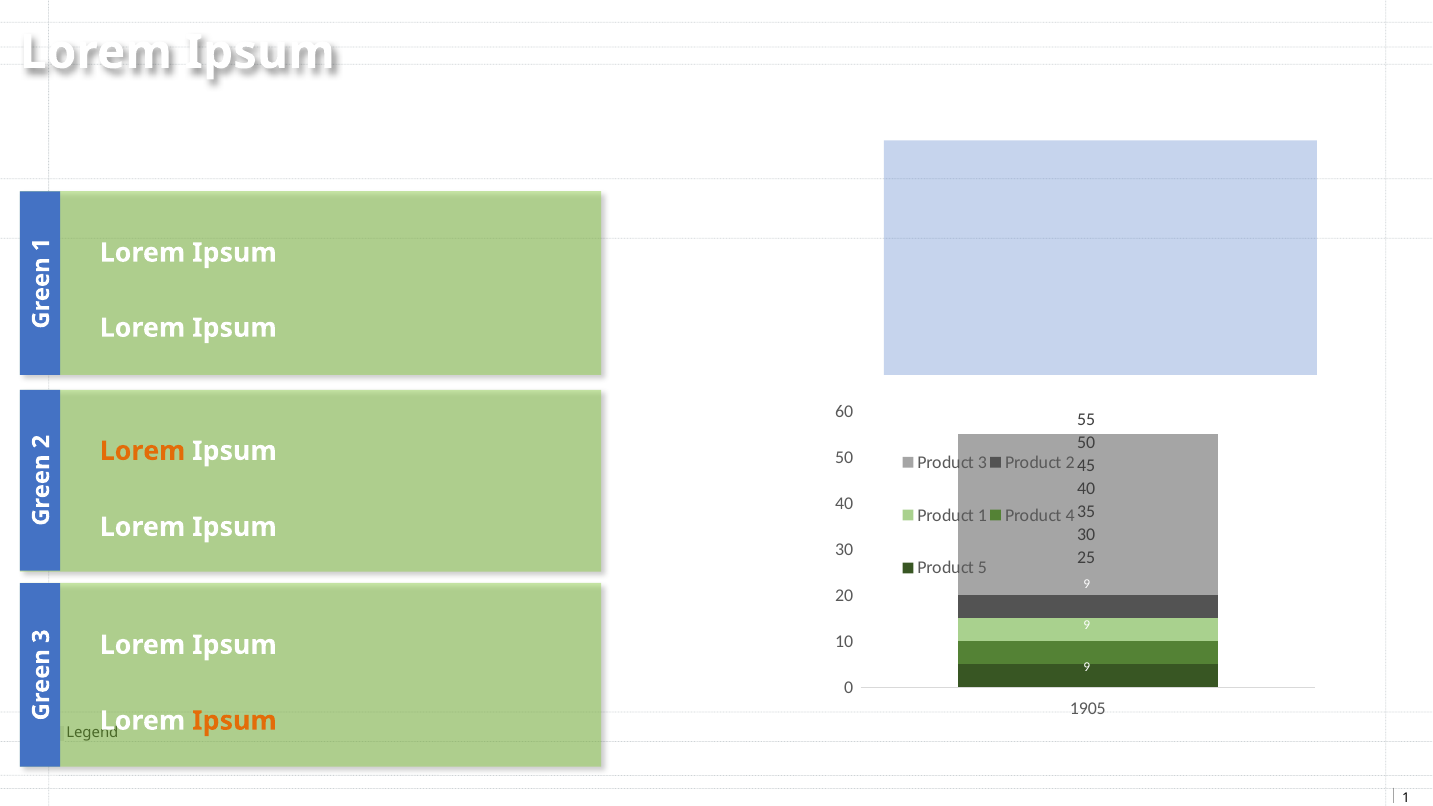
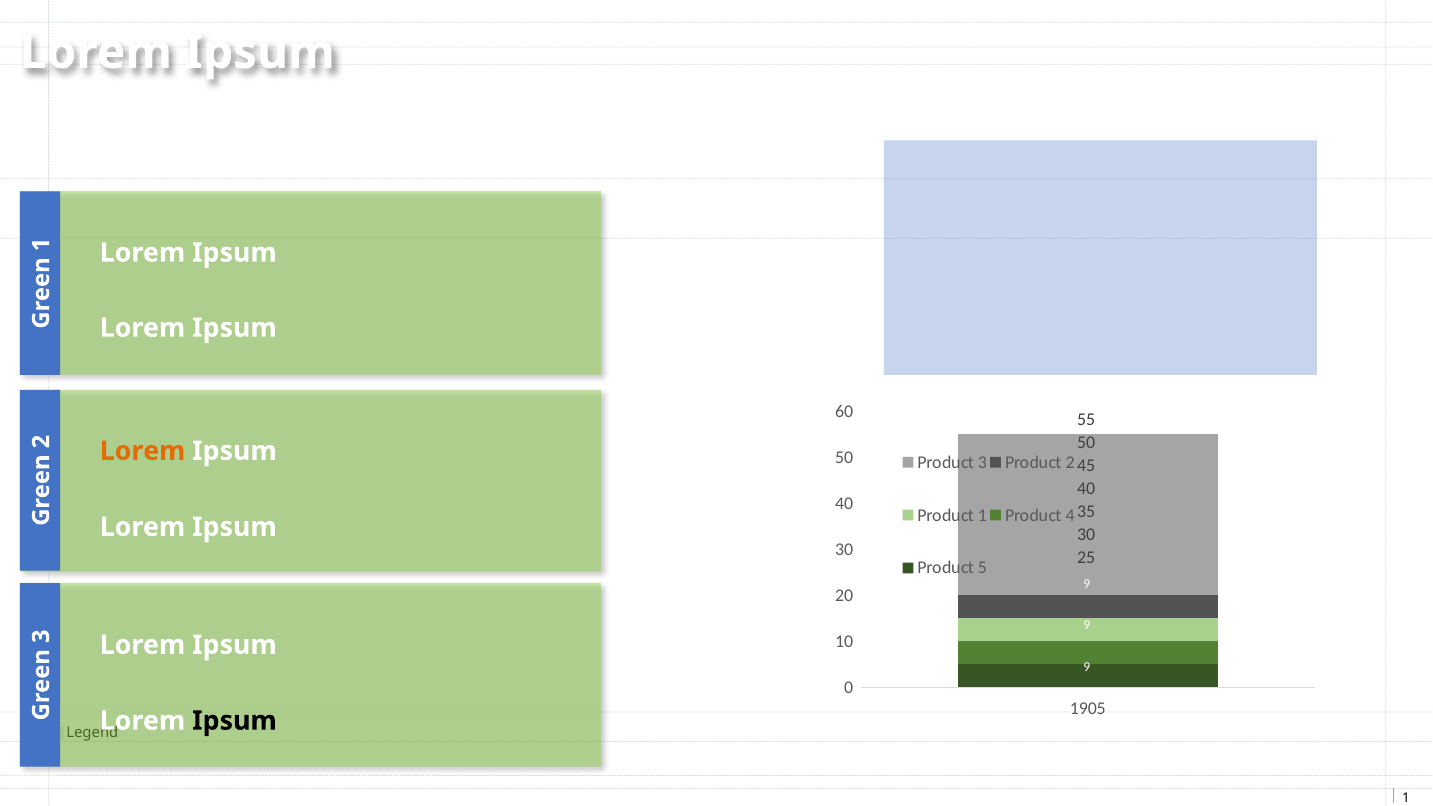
Ipsum at (234, 721) colour: orange -> black
